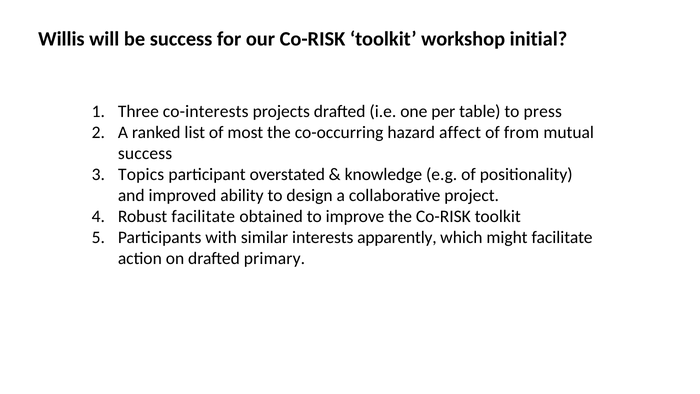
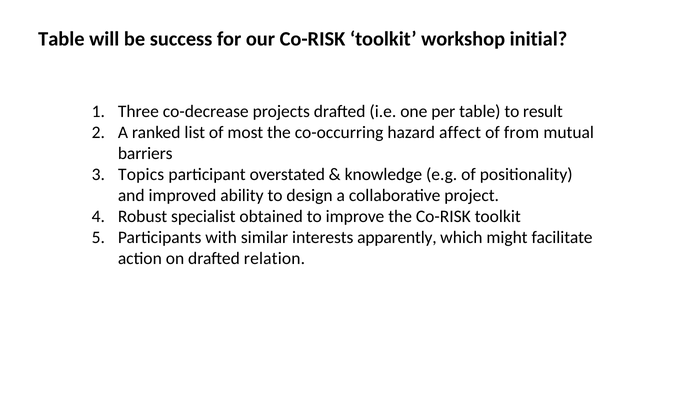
Willis at (61, 39): Willis -> Table
co-interests: co-interests -> co-decrease
press: press -> result
success at (145, 153): success -> barriers
Robust facilitate: facilitate -> specialist
primary: primary -> relation
